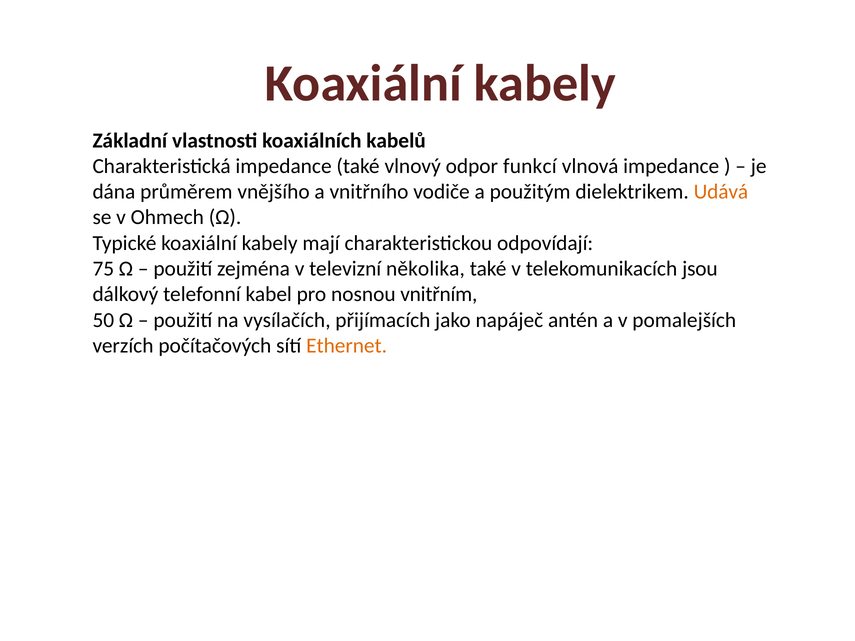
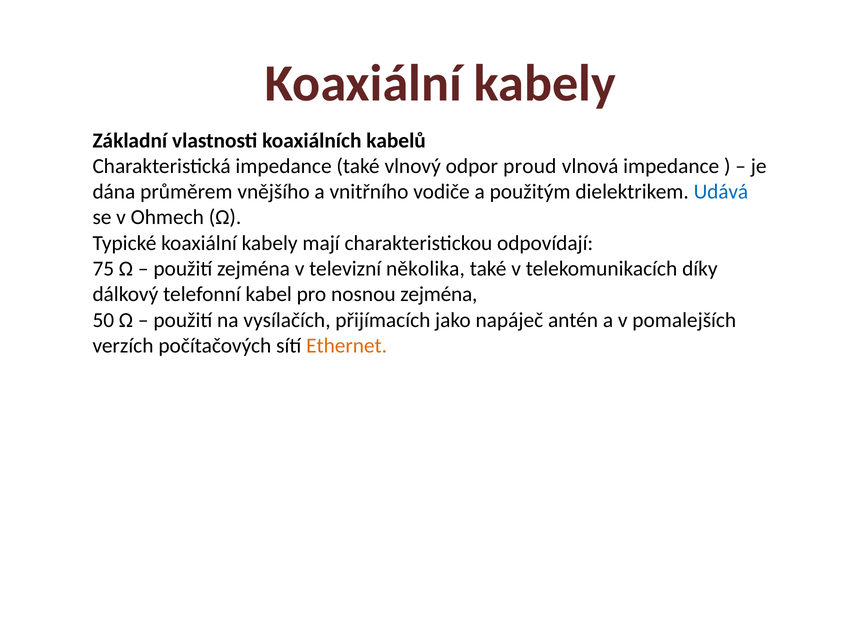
funkcí: funkcí -> proud
Udává colour: orange -> blue
jsou: jsou -> díky
nosnou vnitřním: vnitřním -> zejména
